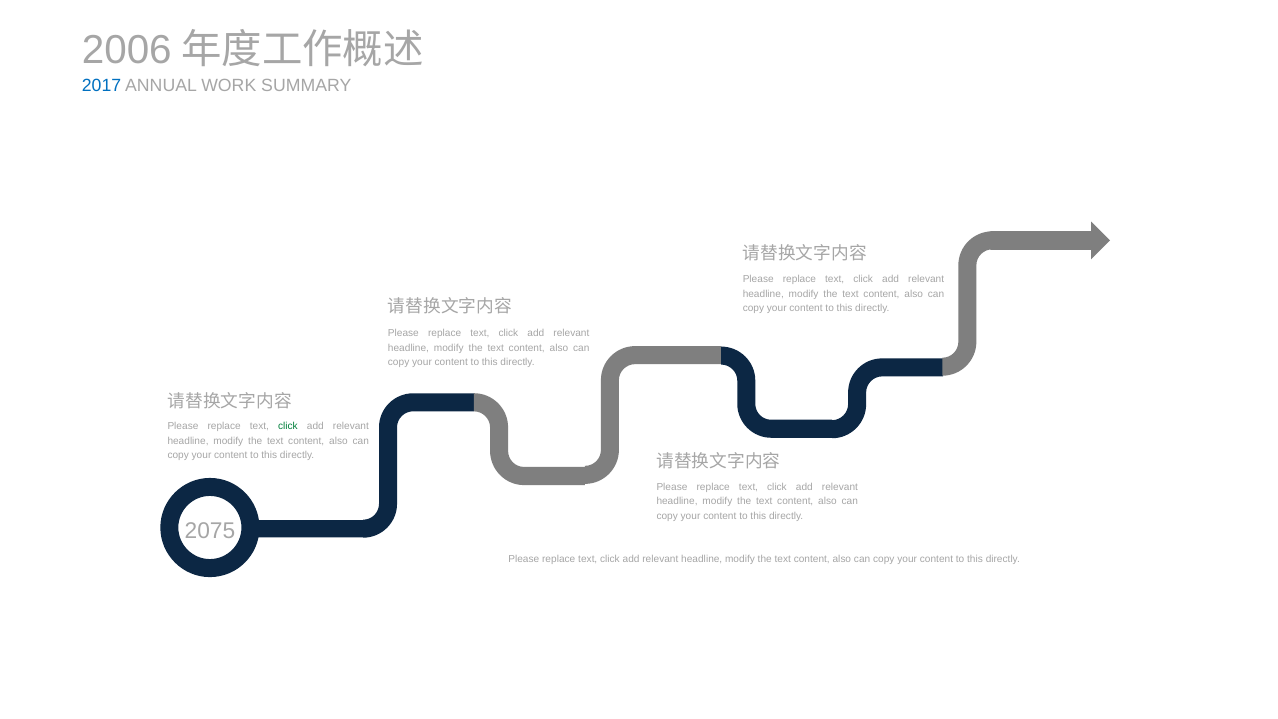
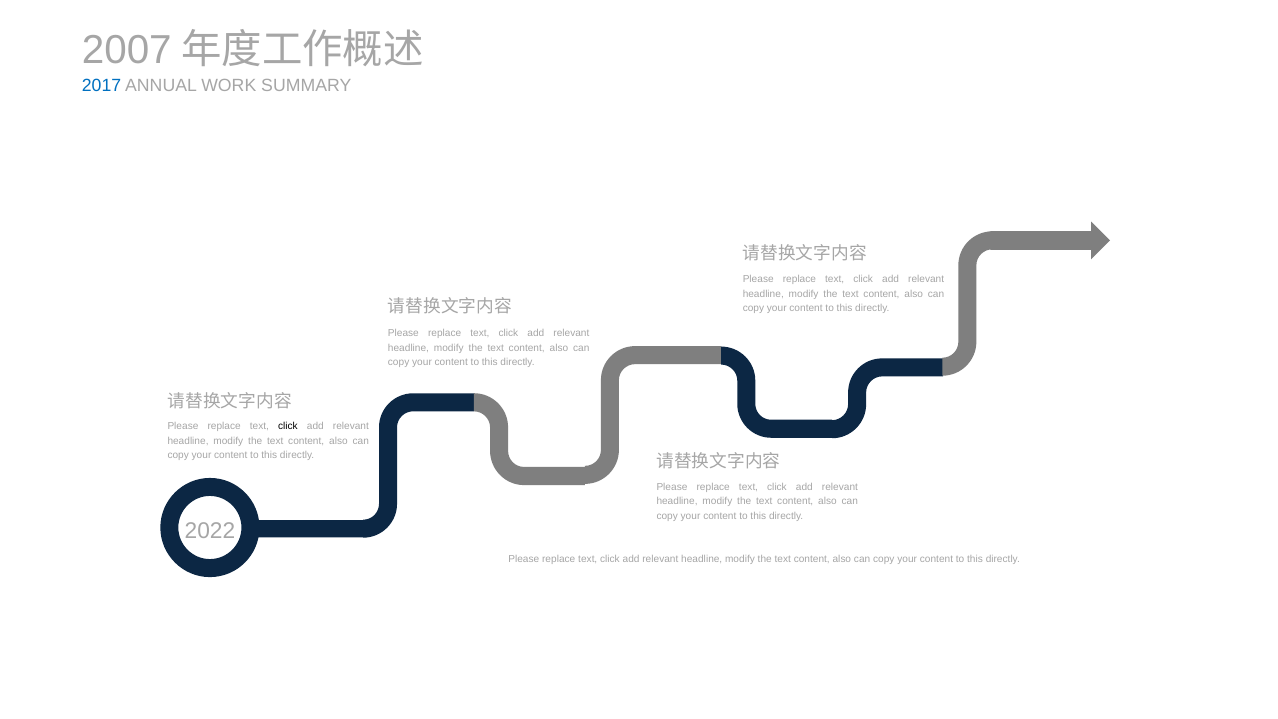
2006: 2006 -> 2007
click at (288, 426) colour: green -> black
2075: 2075 -> 2022
